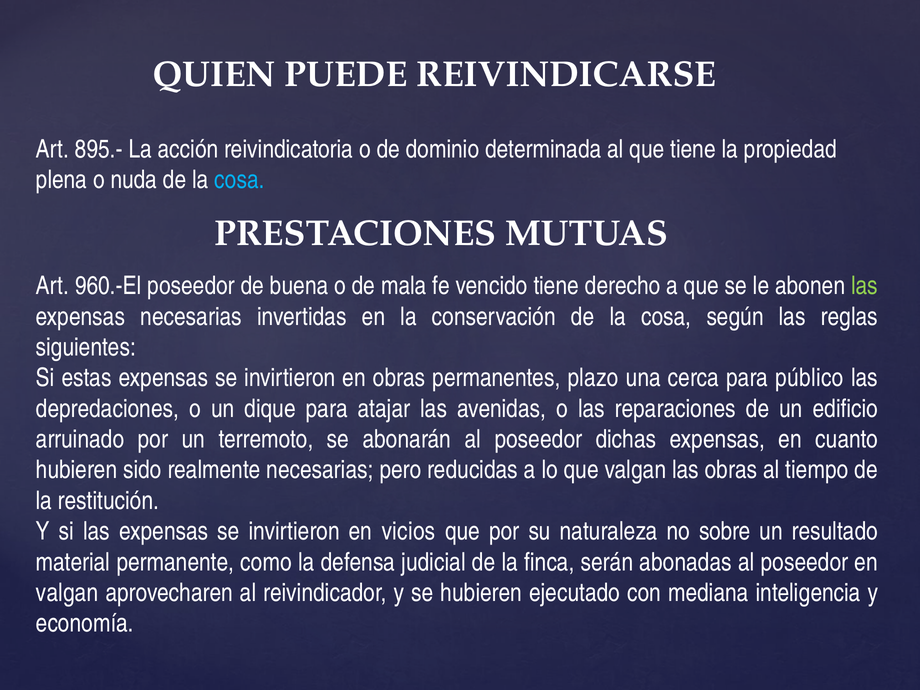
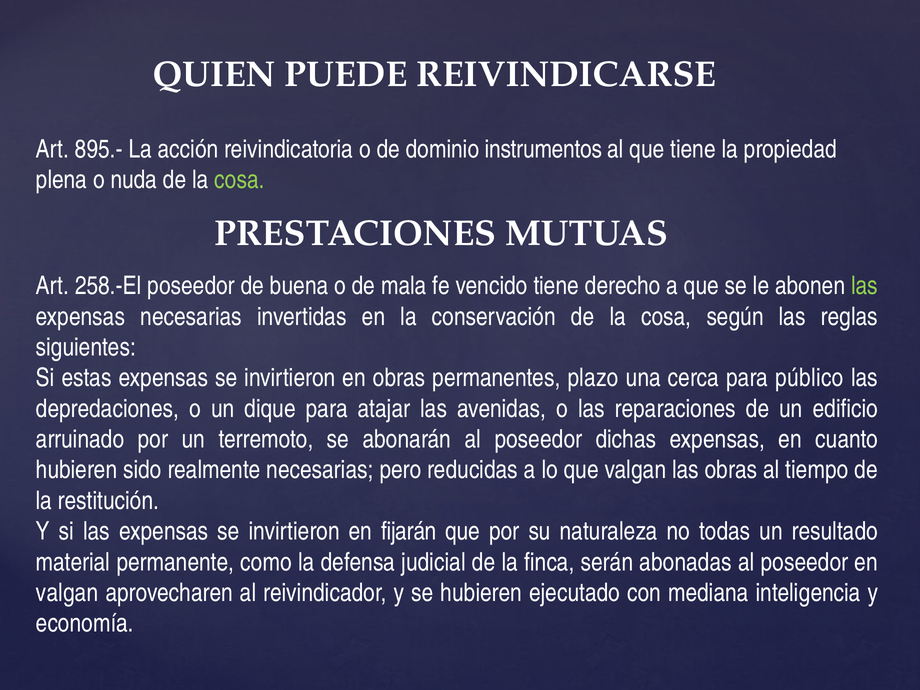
determinada: determinada -> instrumentos
cosa at (239, 180) colour: light blue -> light green
960.-El: 960.-El -> 258.-El
vicios: vicios -> fijarán
sobre: sobre -> todas
